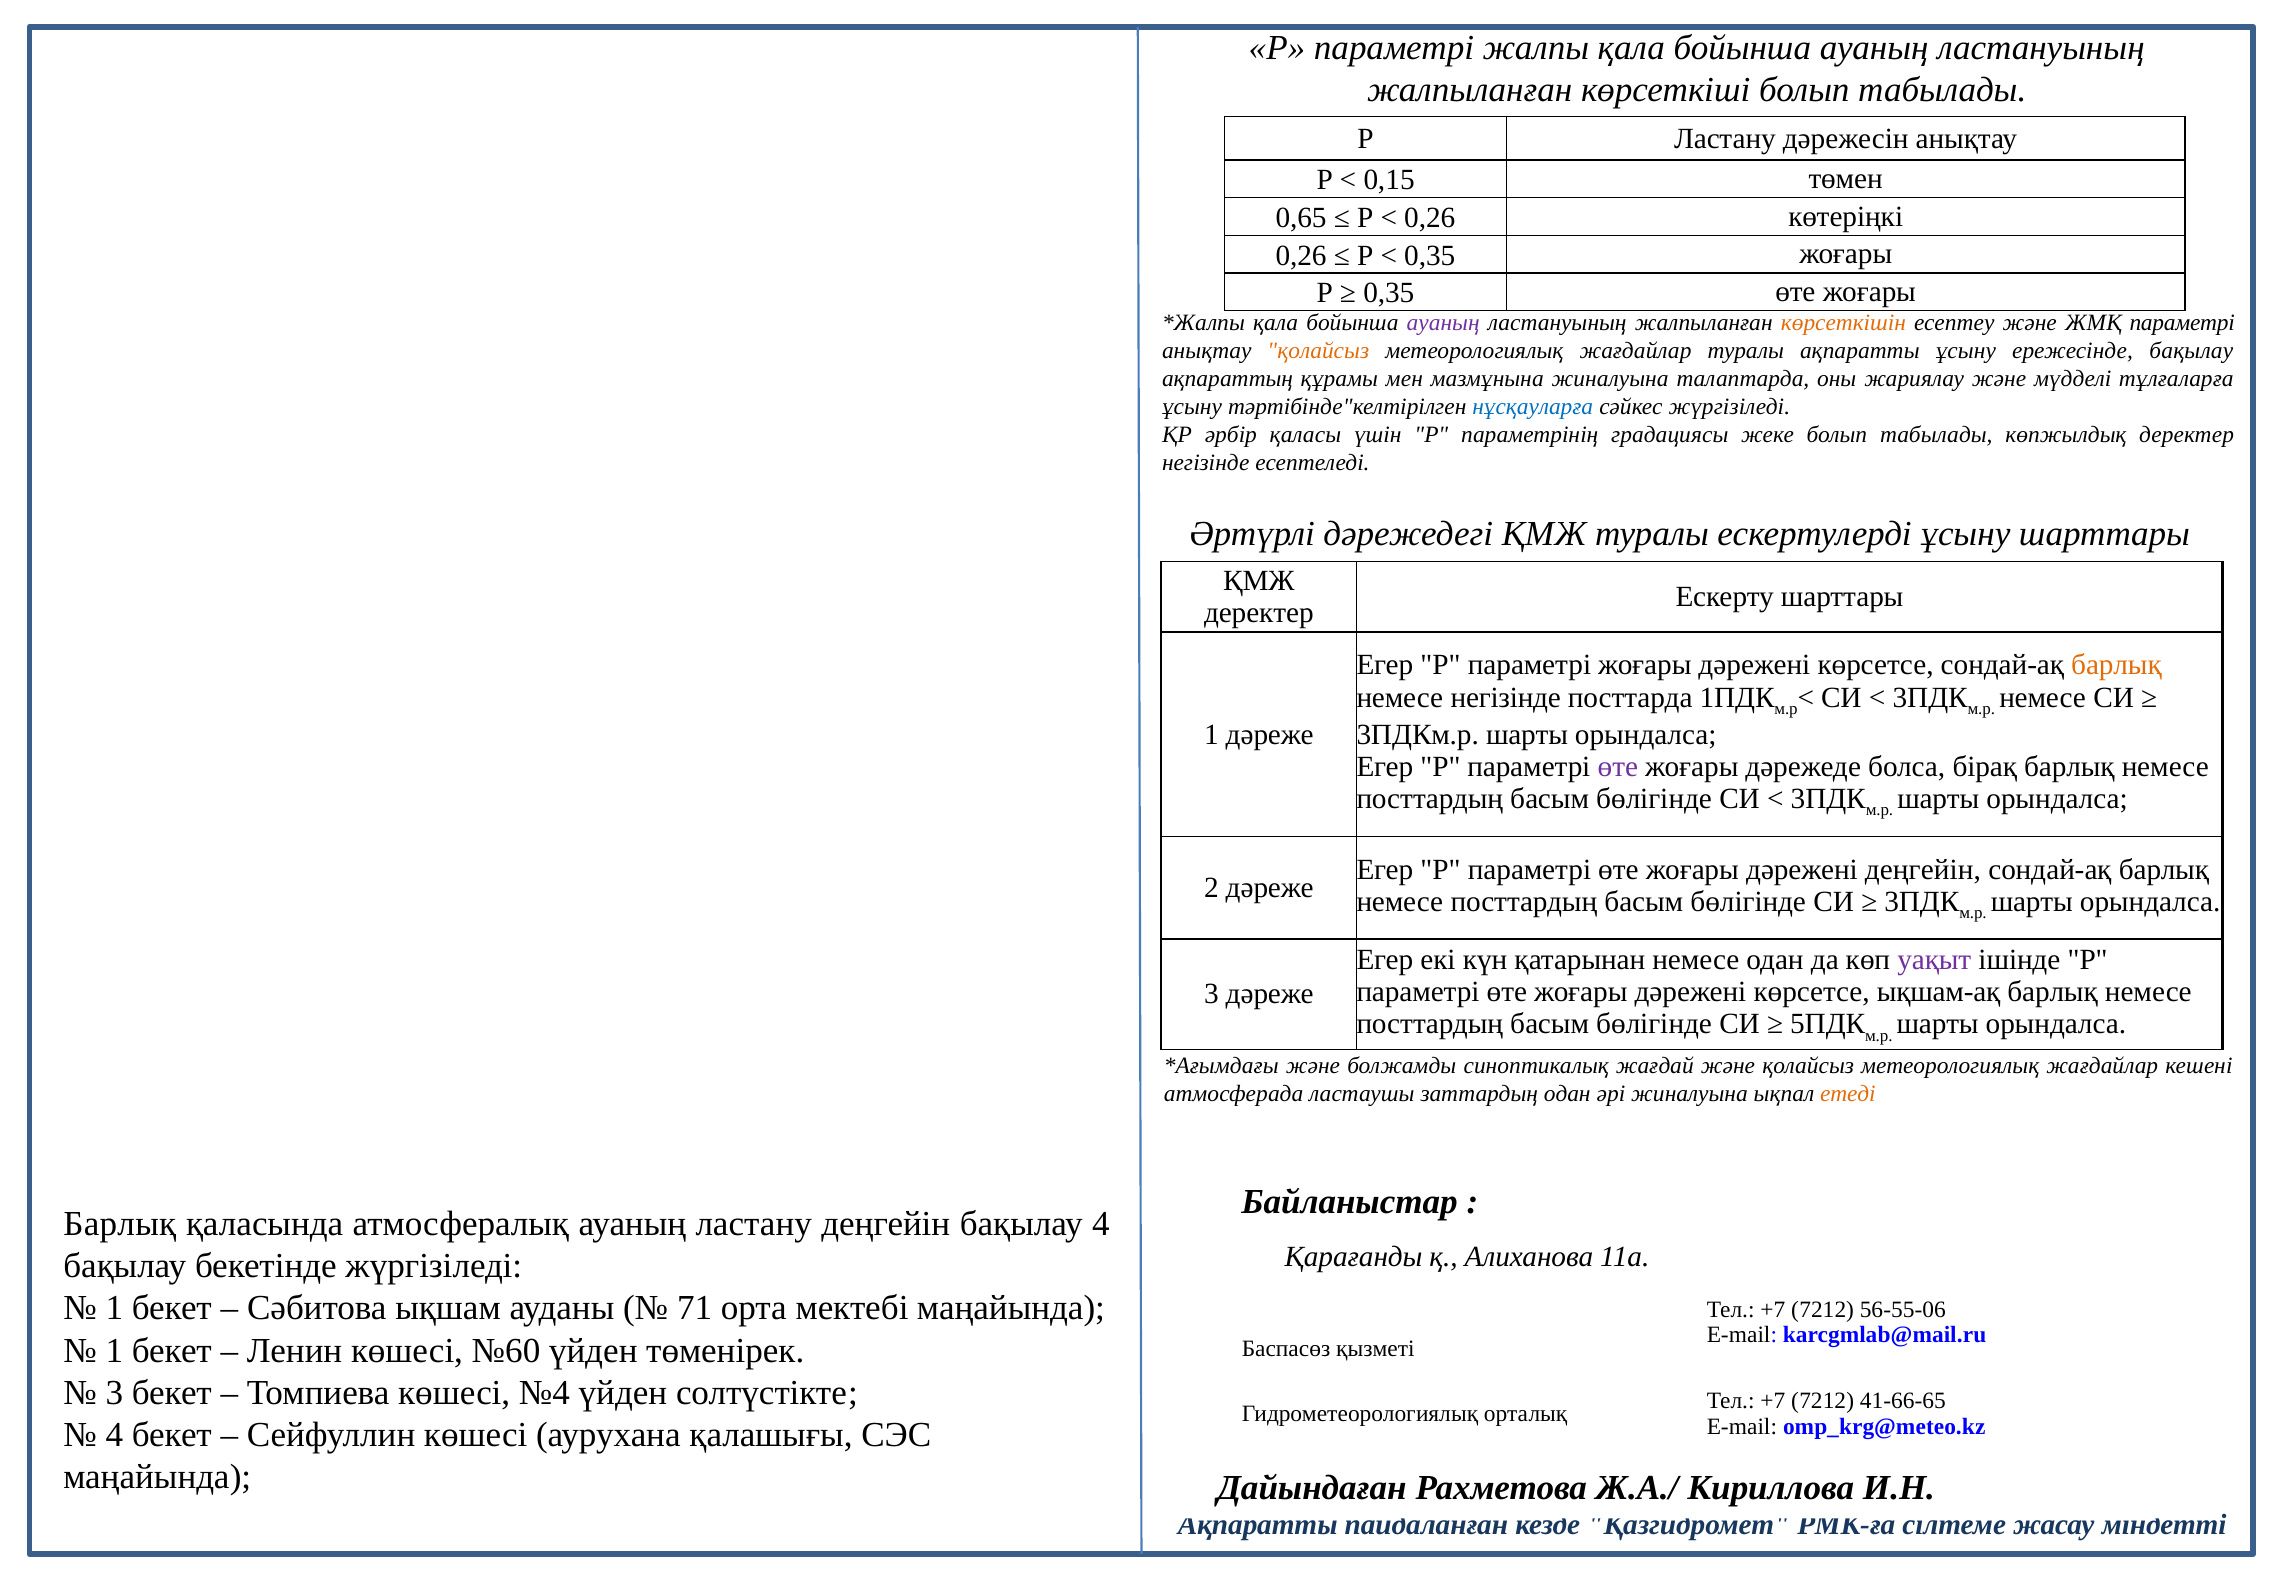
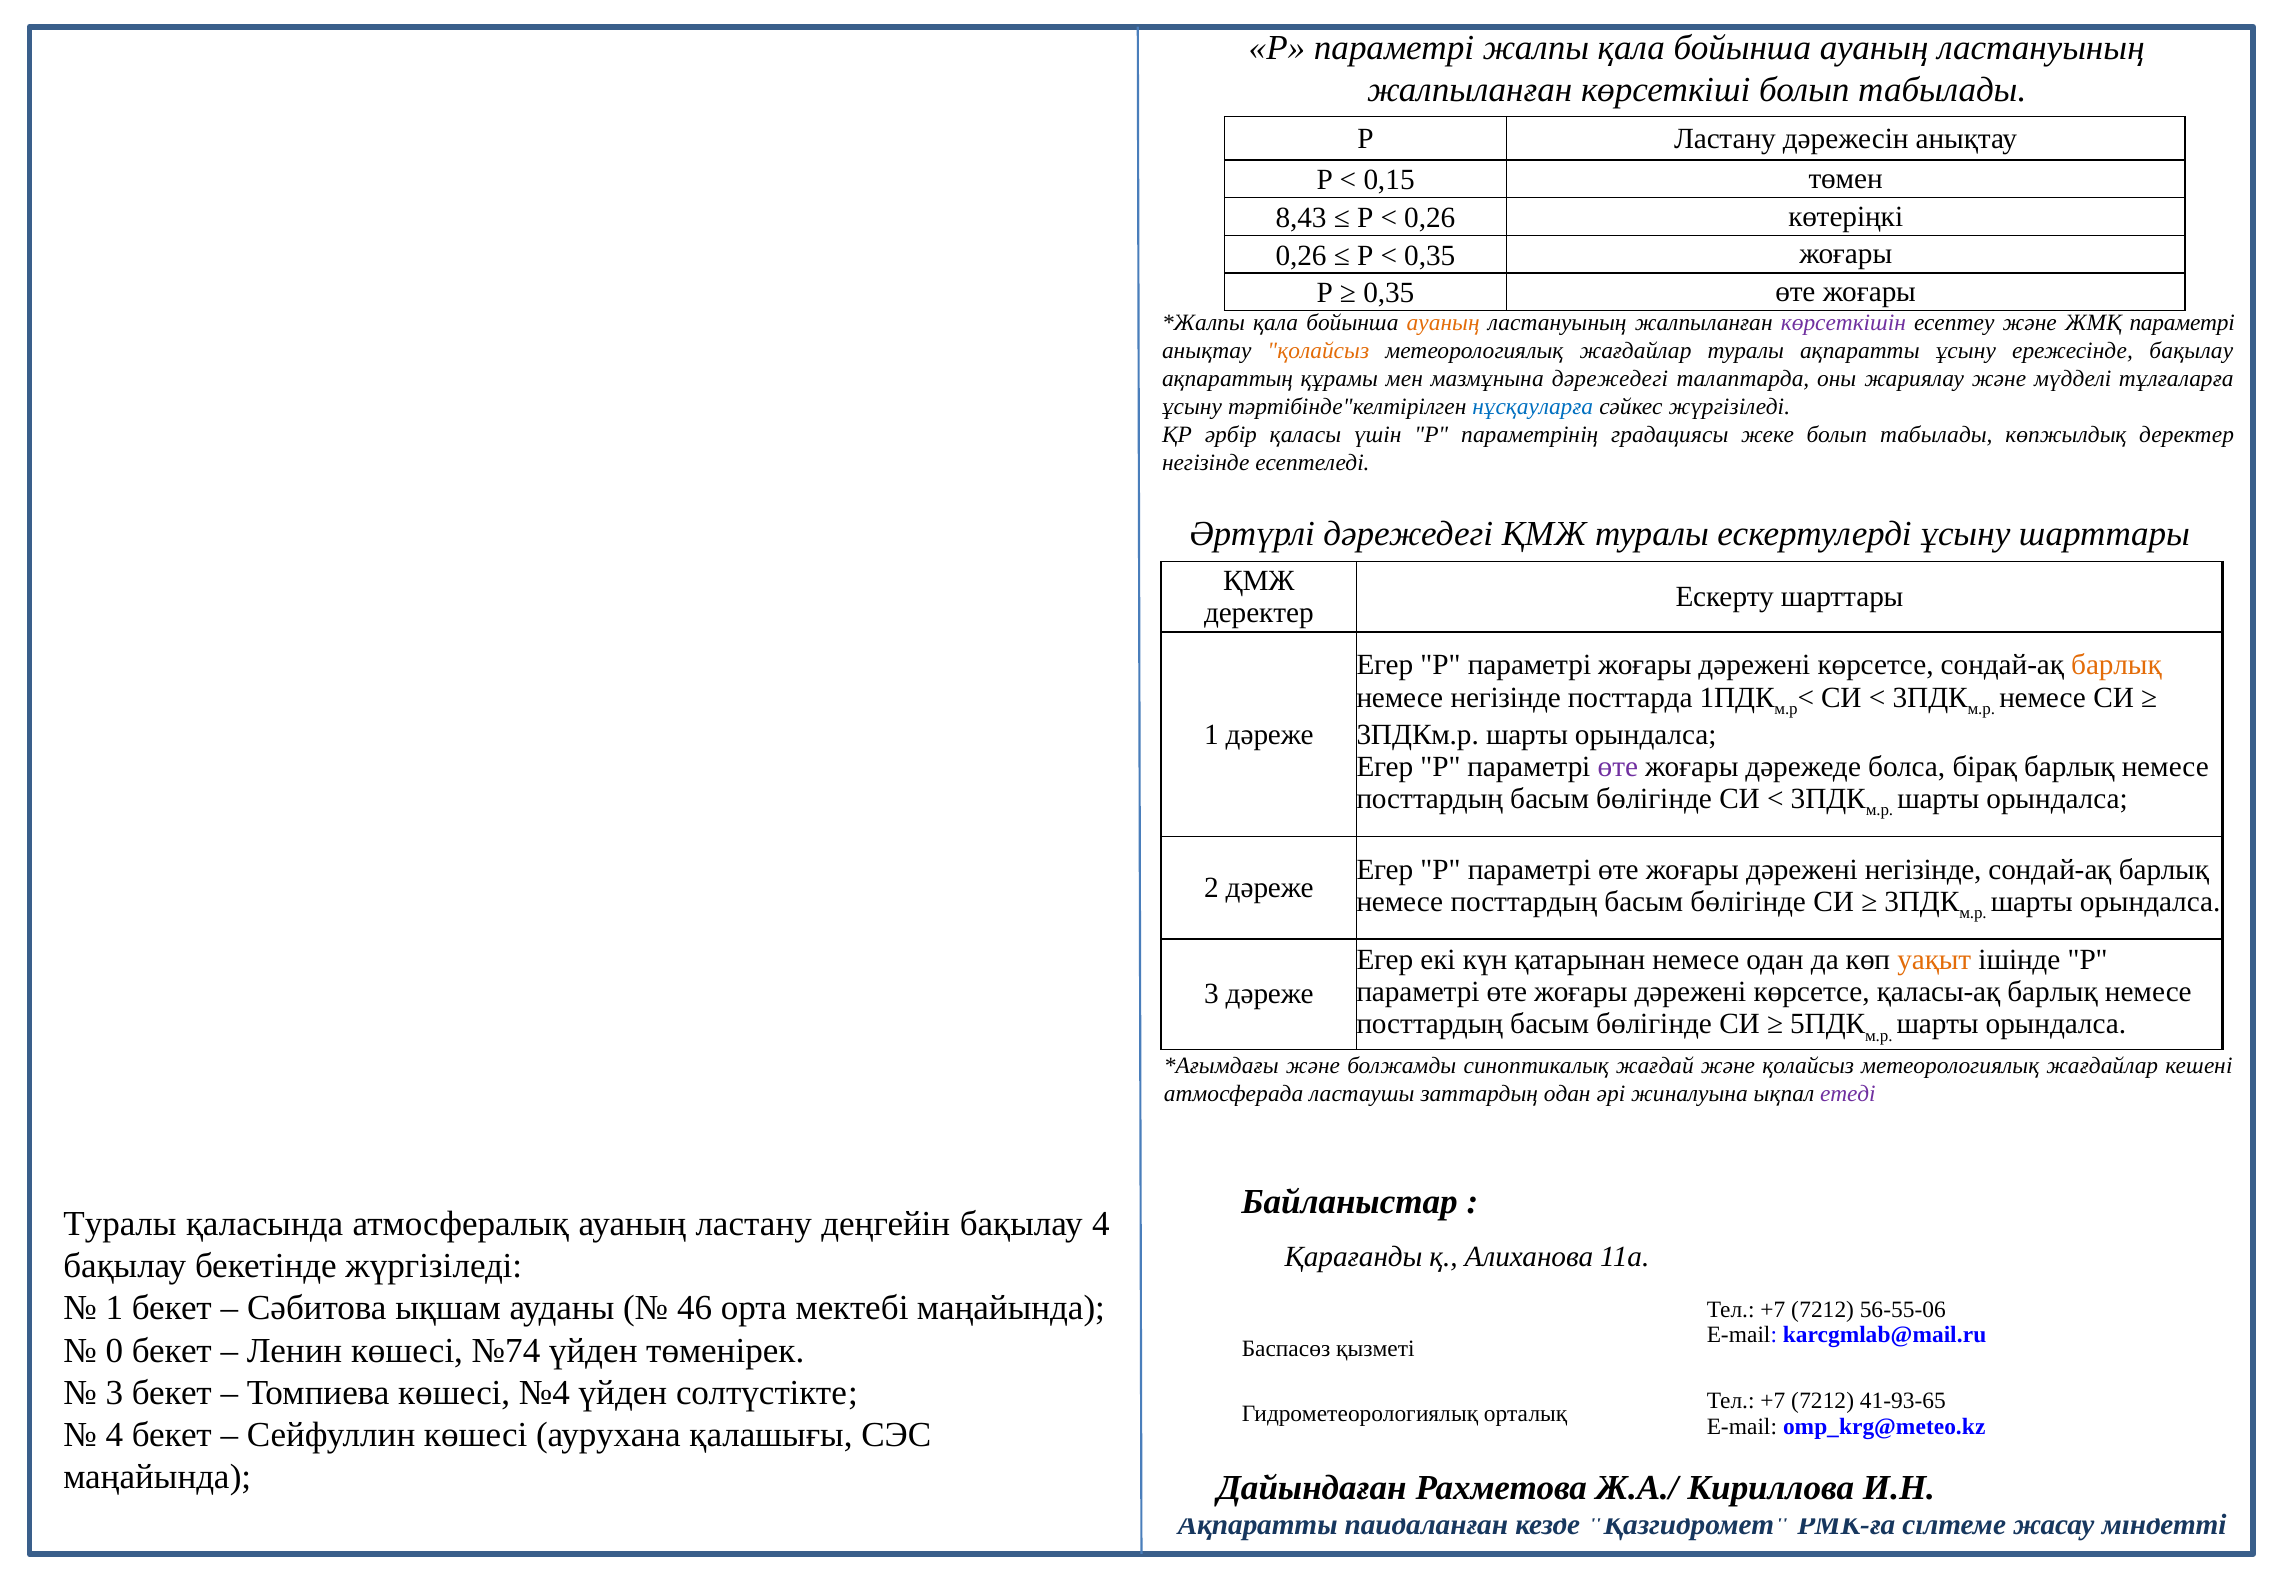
0,65: 0,65 -> 8,43
ауаның at (1443, 323) colour: purple -> orange
көрсеткішін colour: orange -> purple
мазмұнына жиналуына: жиналуына -> дәрежедегі
дәрежені деңгейін: деңгейін -> негізінде
уақыт colour: purple -> orange
ықшам-ақ: ықшам-ақ -> қаласы-ақ
етеді colour: orange -> purple
Барлық at (120, 1224): Барлық -> Туралы
71: 71 -> 46
1 at (114, 1350): 1 -> 0
№60: №60 -> №74
41-66-65: 41-66-65 -> 41-93-65
